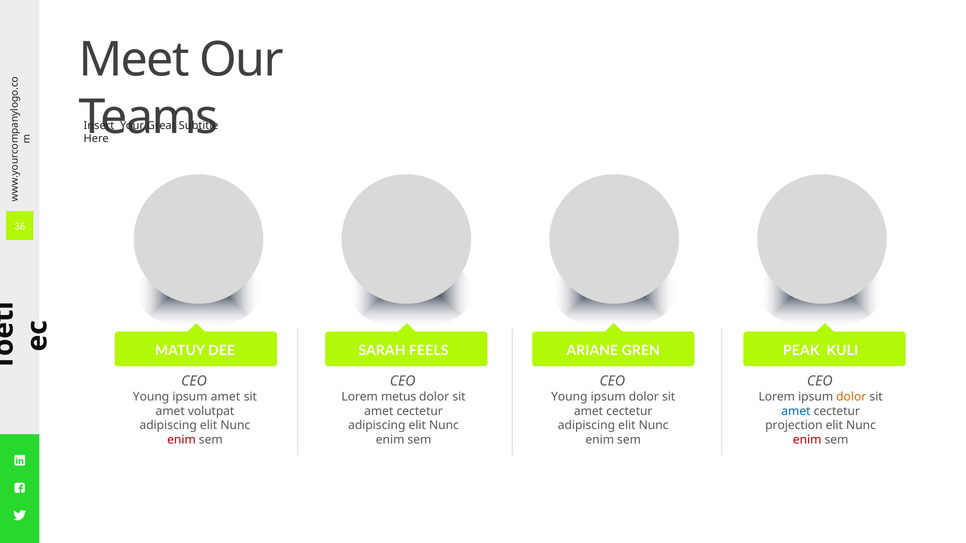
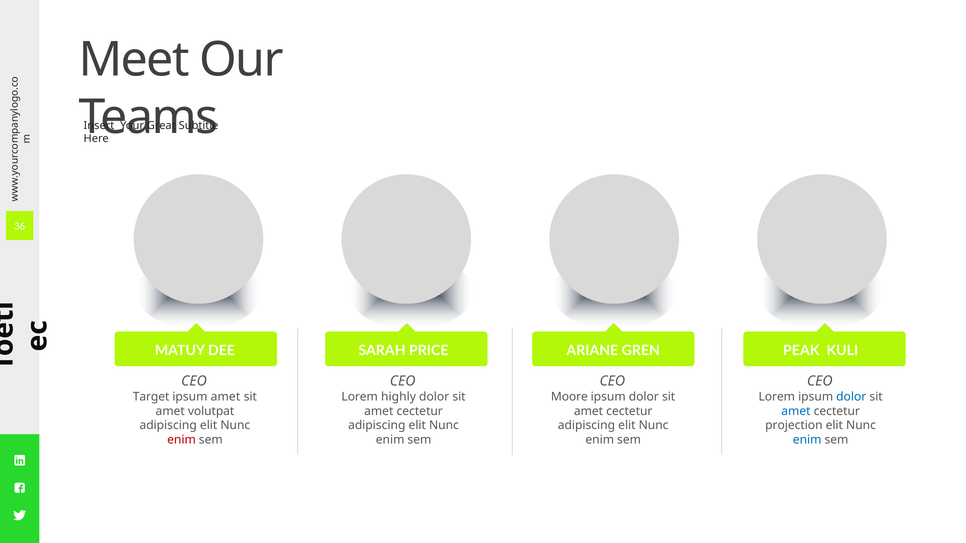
FEELS: FEELS -> PRICE
Young at (151, 397): Young -> Target
metus: metus -> highly
Young at (569, 397): Young -> Moore
dolor at (851, 397) colour: orange -> blue
enim at (807, 440) colour: red -> blue
